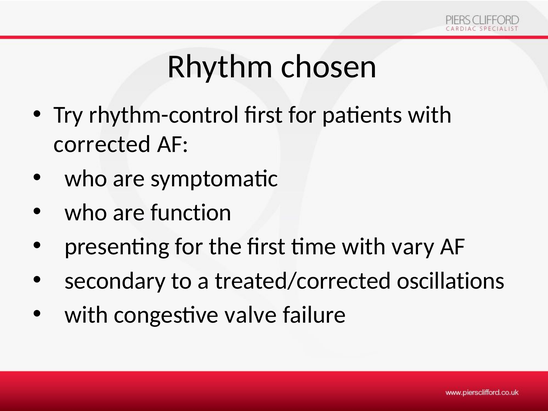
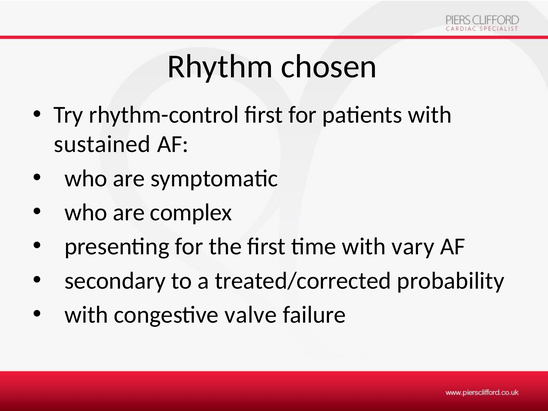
corrected: corrected -> sustained
function: function -> complex
oscillations: oscillations -> probability
